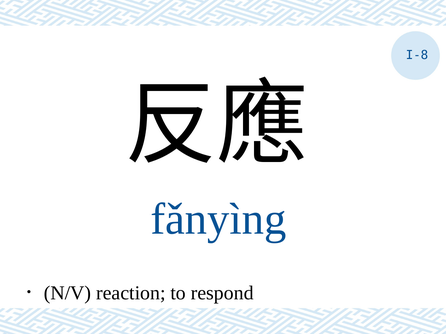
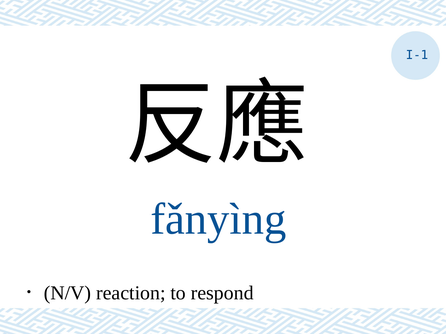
I-8: I-8 -> I-1
